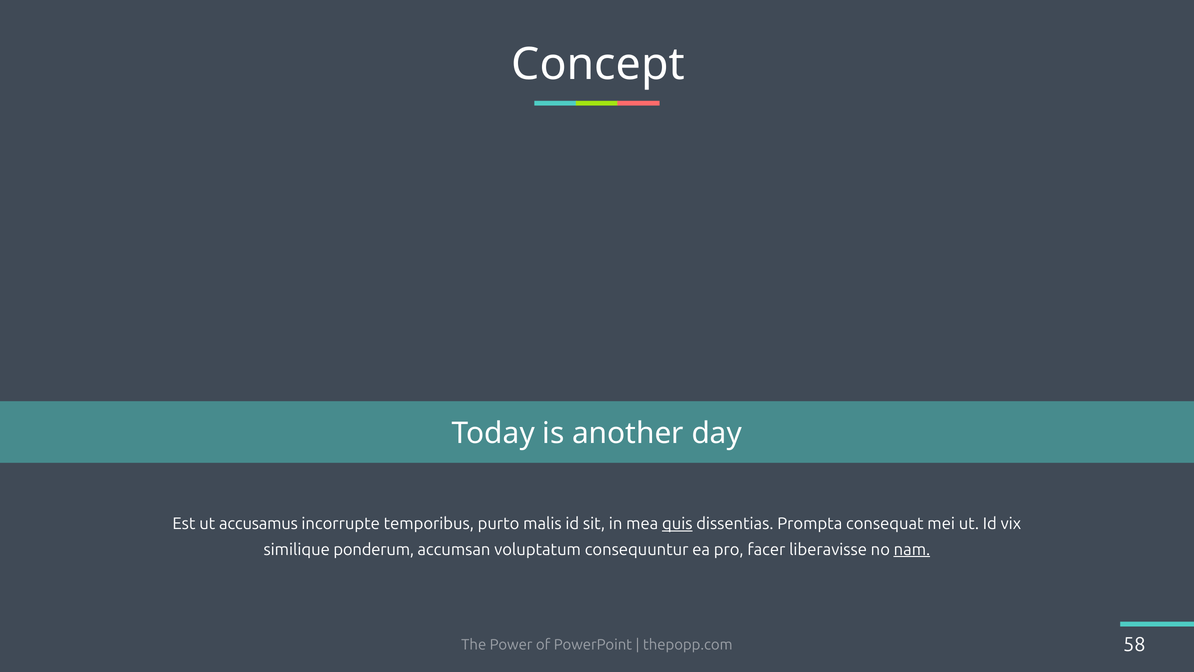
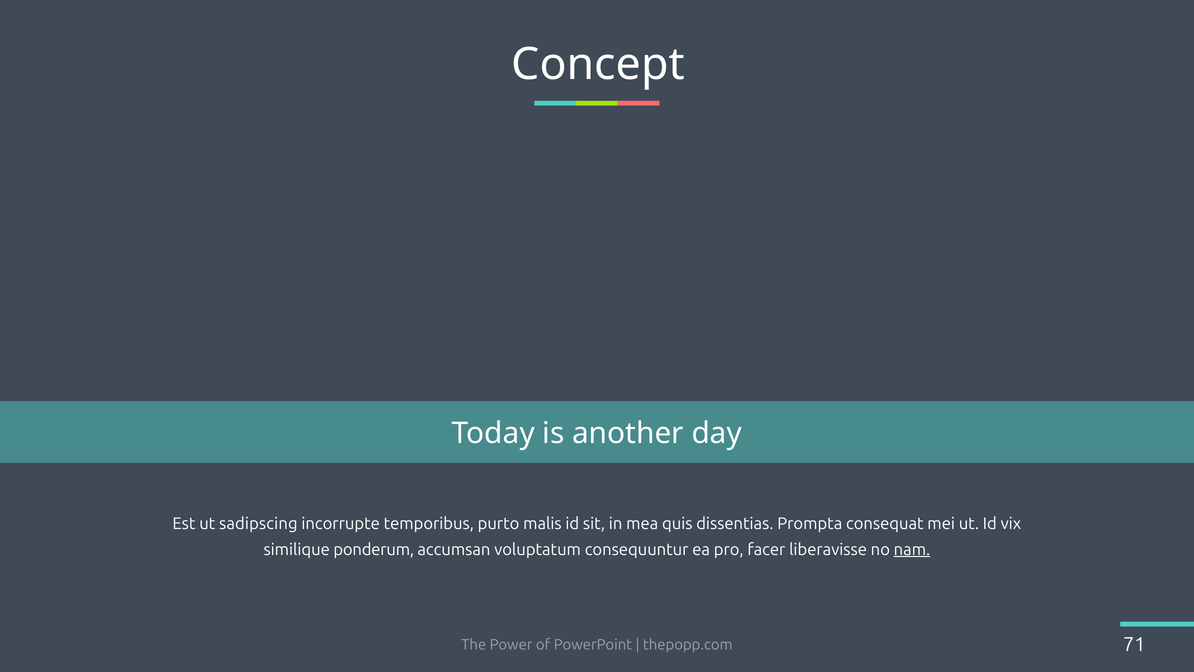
accusamus: accusamus -> sadipscing
quis underline: present -> none
58: 58 -> 71
